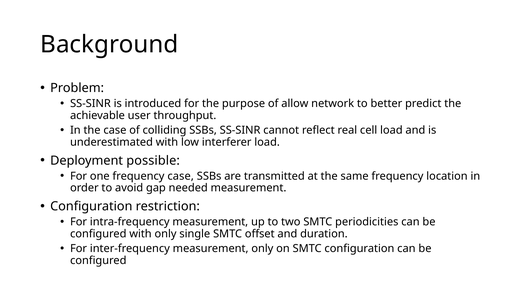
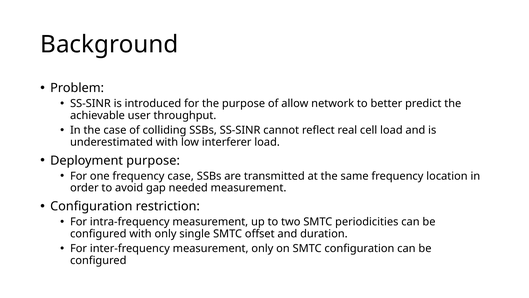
Deployment possible: possible -> purpose
